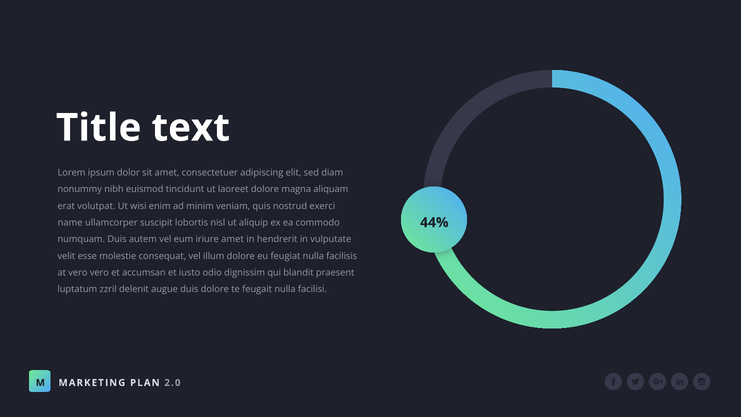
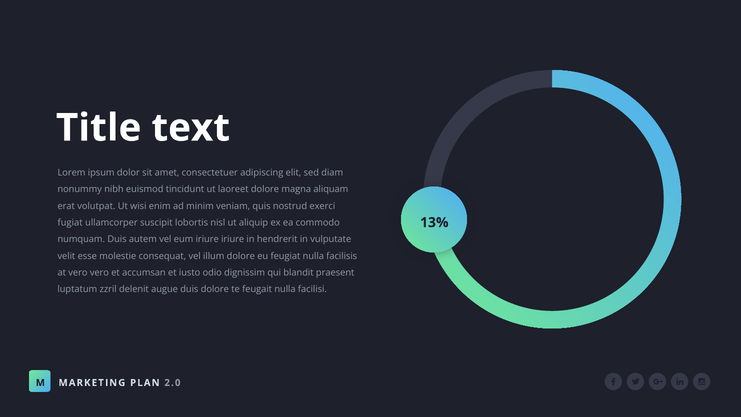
44%: 44% -> 13%
name: name -> fugiat
iriure amet: amet -> iriure
